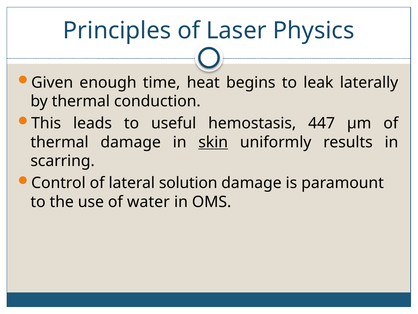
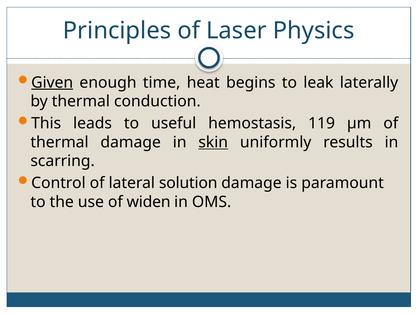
Given underline: none -> present
447: 447 -> 119
water: water -> widen
